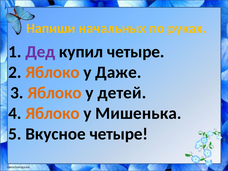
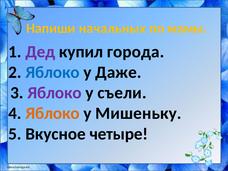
руках: руках -> мамы
купил четыре: четыре -> города
Яблоко at (52, 72) colour: orange -> blue
Яблоко at (54, 93) colour: orange -> purple
детей: детей -> съели
Мишенька: Мишенька -> Мишеньку
